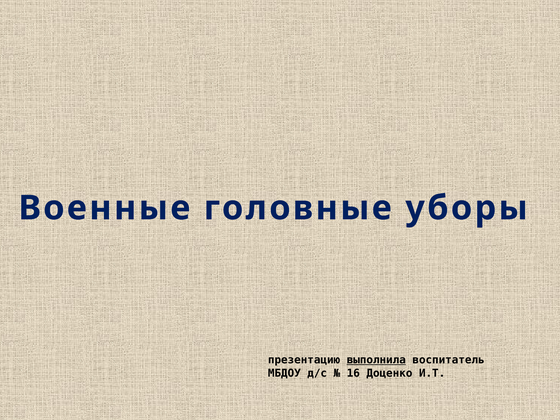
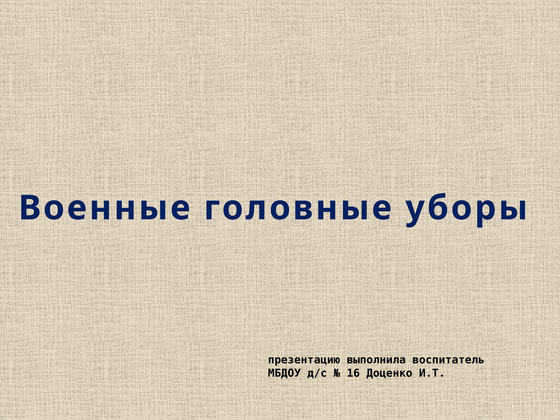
выполнила underline: present -> none
